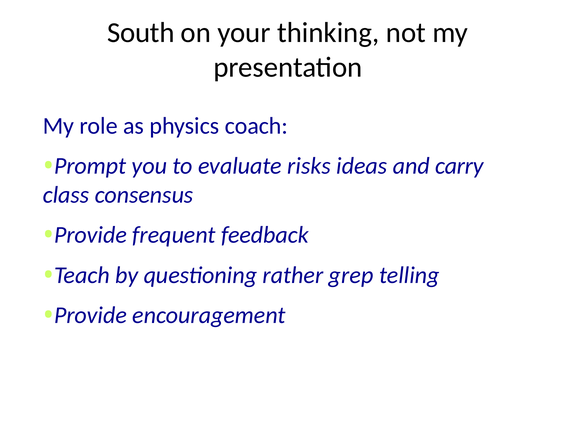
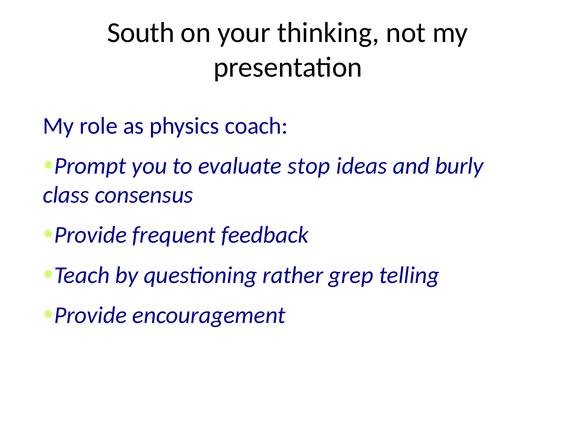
risks: risks -> stop
carry: carry -> burly
